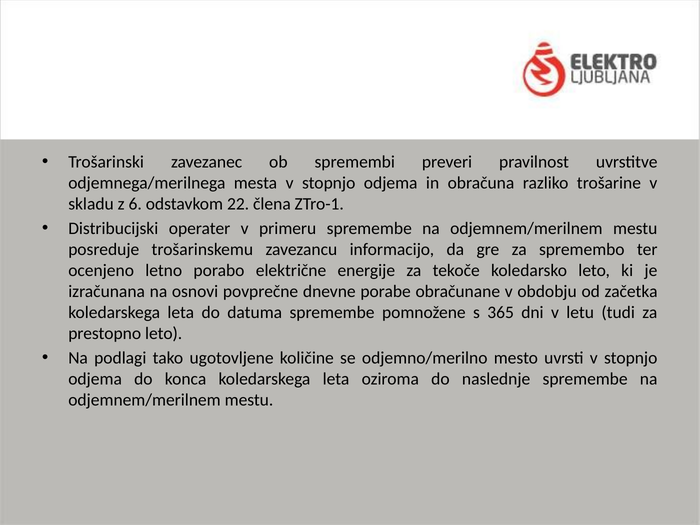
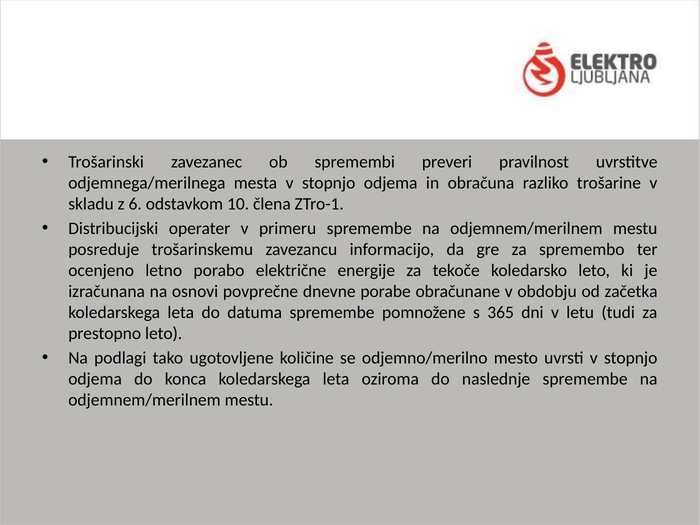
22: 22 -> 10
